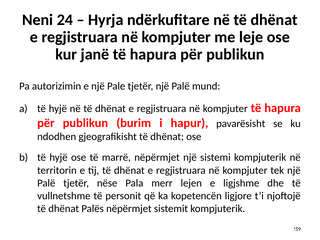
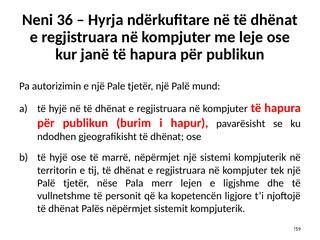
24: 24 -> 36
